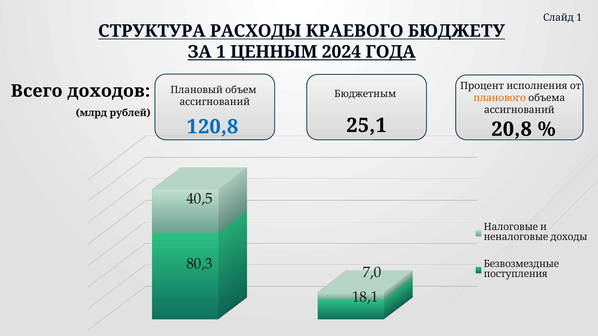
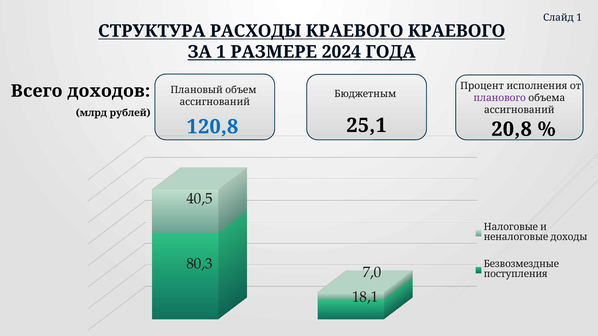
КРАЕВОГО БЮДЖЕТУ: БЮДЖЕТУ -> КРАЕВОГО
ЦЕННЫМ: ЦЕННЫМ -> РАЗМЕРЕ
планового colour: orange -> purple
